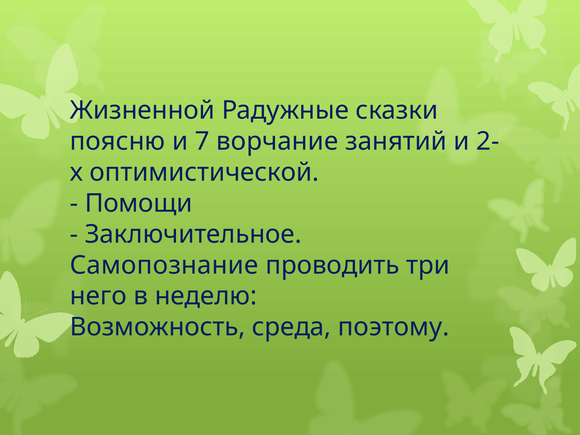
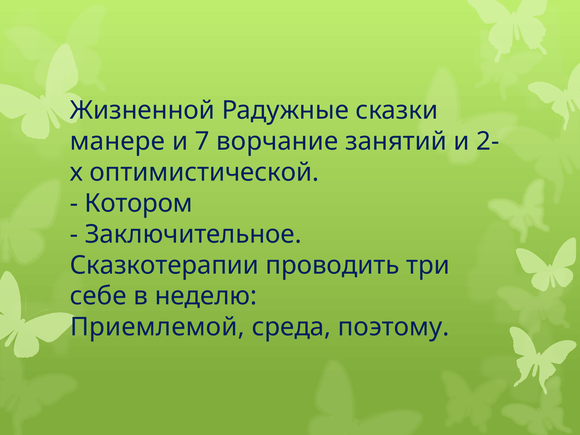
поясню: поясню -> манере
Помощи: Помощи -> Котором
Самопознание: Самопознание -> Сказкотерапии
него: него -> себе
Возможность: Возможность -> Приемлемой
